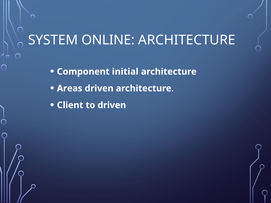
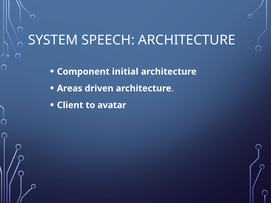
ONLINE: ONLINE -> SPEECH
to driven: driven -> avatar
